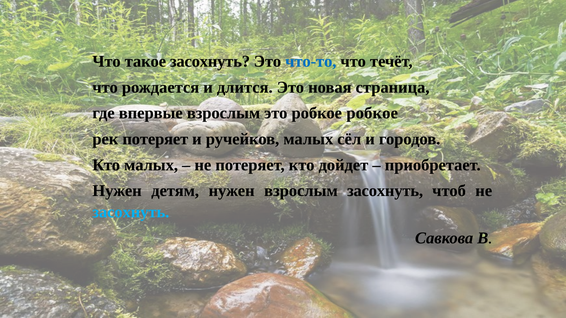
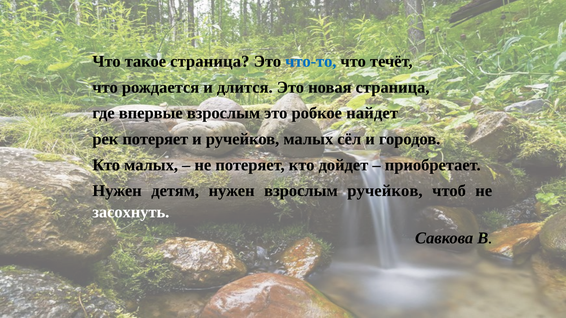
такое засохнуть: засохнуть -> страница
робкое робкое: робкое -> найдет
взрослым засохнуть: засохнуть -> ручейков
засохнуть at (131, 212) colour: light blue -> white
